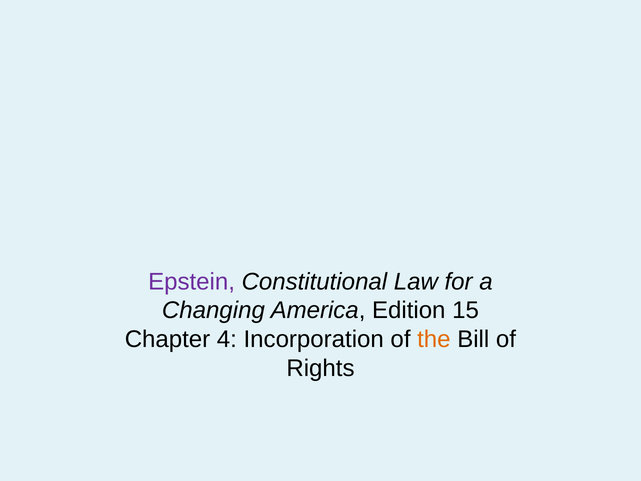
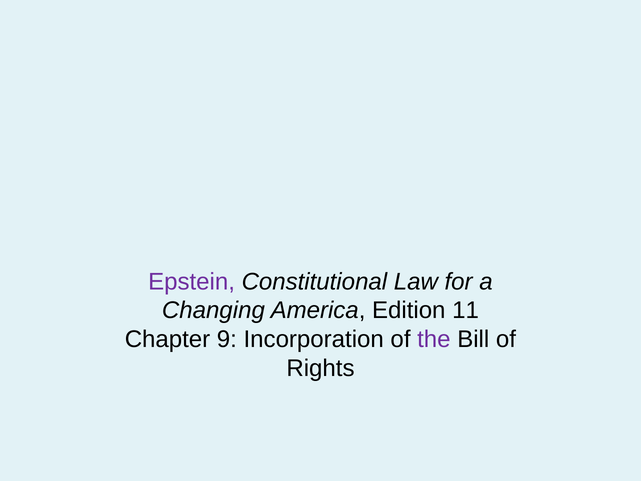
15: 15 -> 11
4: 4 -> 9
the colour: orange -> purple
